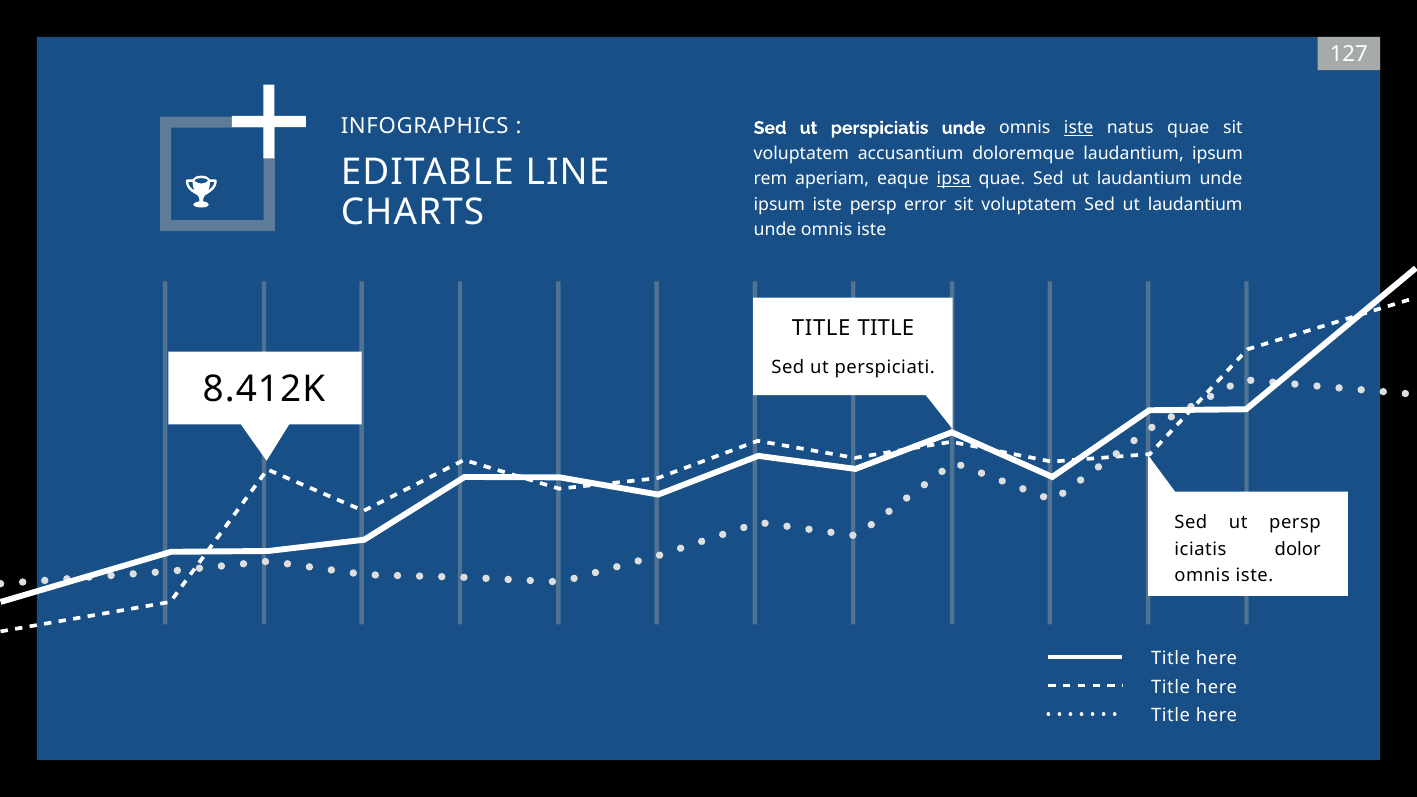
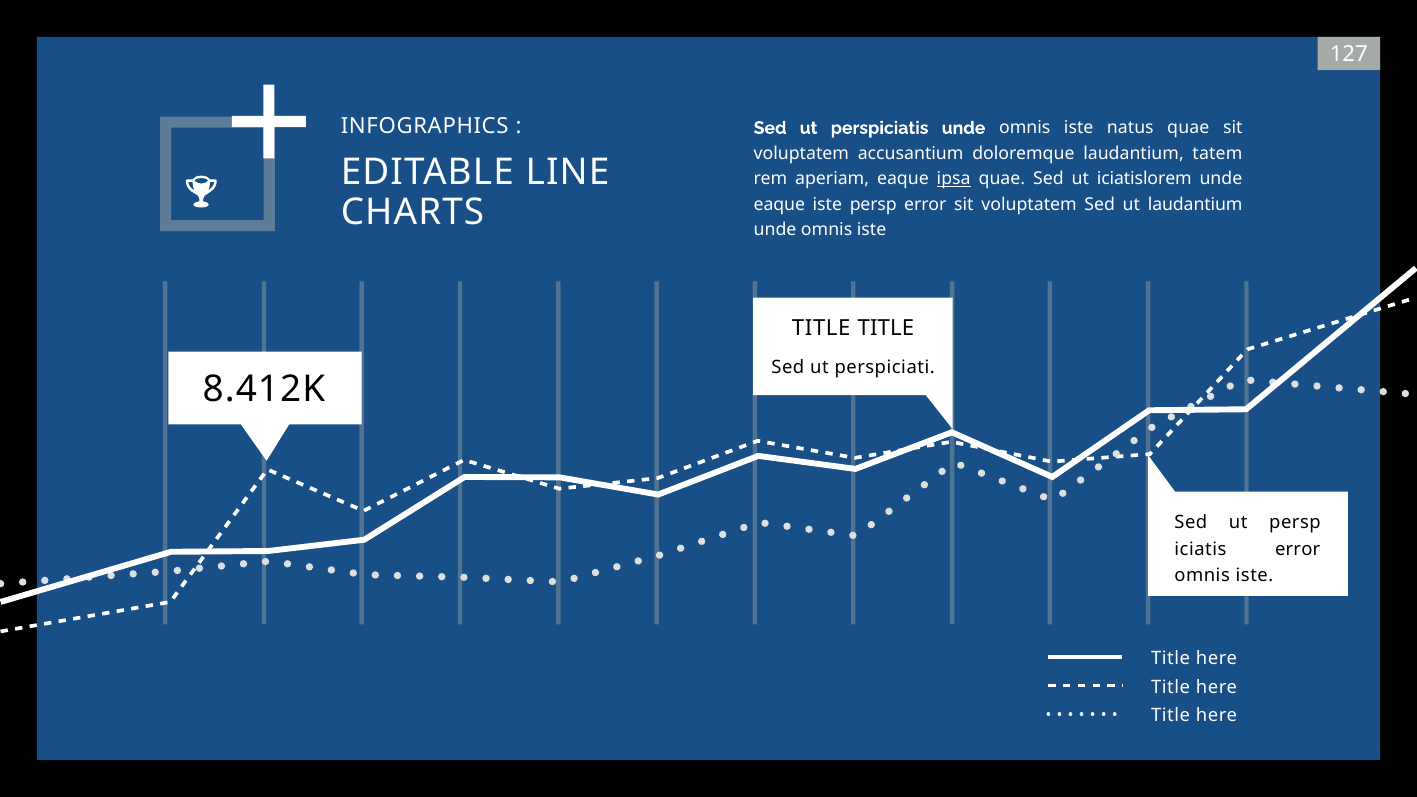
iste at (1079, 128) underline: present -> none
laudantium ipsum: ipsum -> tatem
quae Sed ut laudantium: laudantium -> iciatislorem
ipsum at (779, 204): ipsum -> eaque
iciatis dolor: dolor -> error
